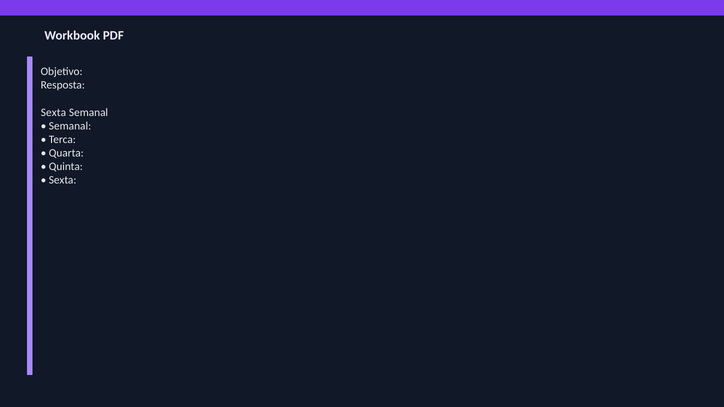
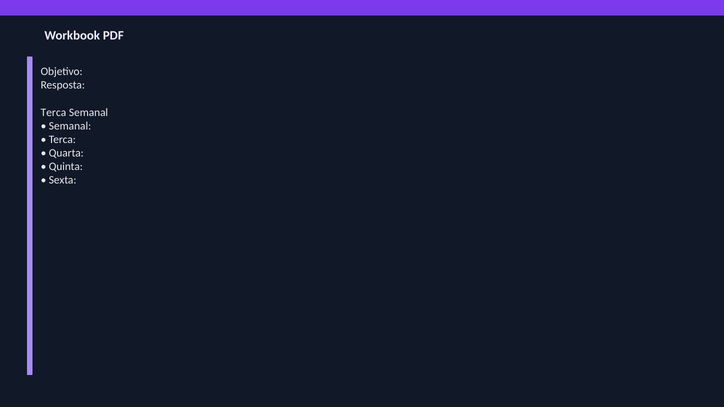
Sexta at (53, 112): Sexta -> Terca
